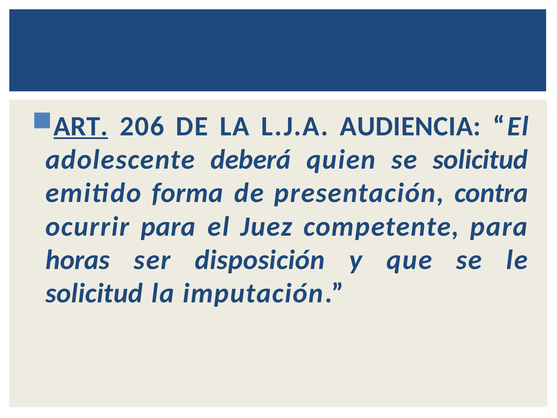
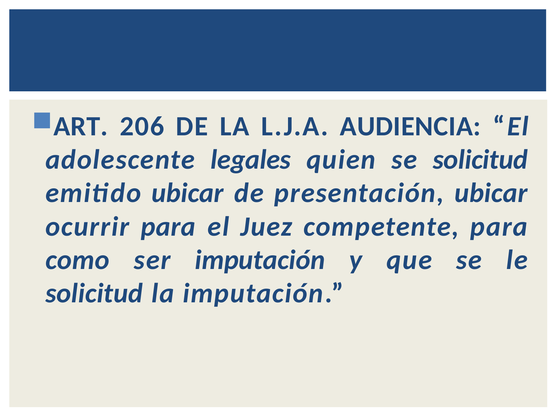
ART underline: present -> none
deberá: deberá -> legales
emitido forma: forma -> ubicar
presentación contra: contra -> ubicar
horas: horas -> como
ser disposición: disposición -> imputación
